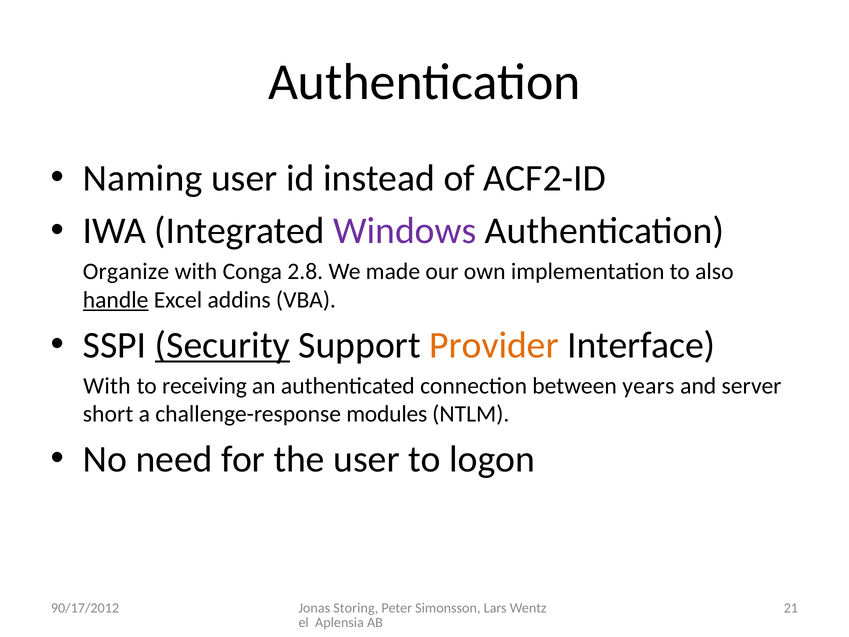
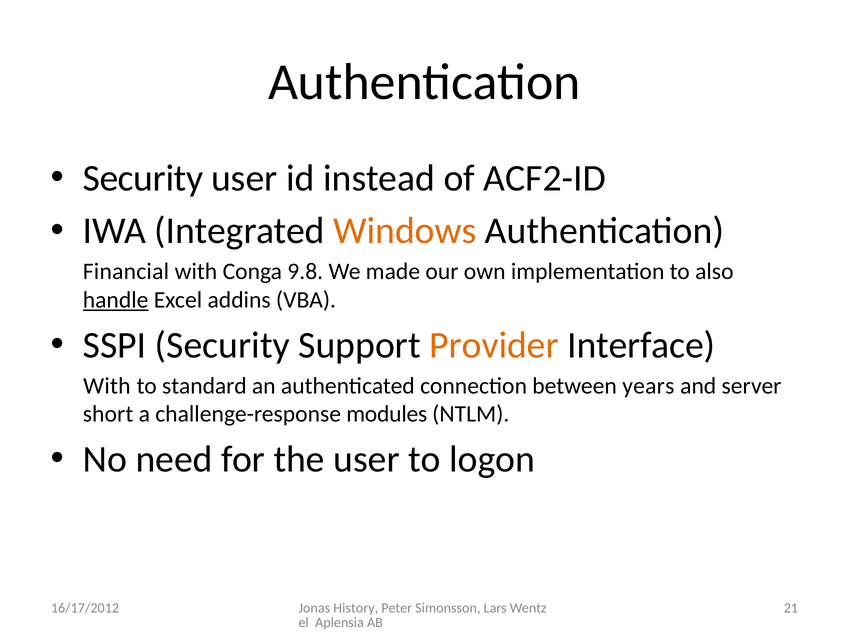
Naming at (143, 178): Naming -> Security
Windows colour: purple -> orange
Organize: Organize -> Financial
2.8: 2.8 -> 9.8
Security at (222, 345) underline: present -> none
receiving: receiving -> standard
Storing: Storing -> History
90/17/2012: 90/17/2012 -> 16/17/2012
